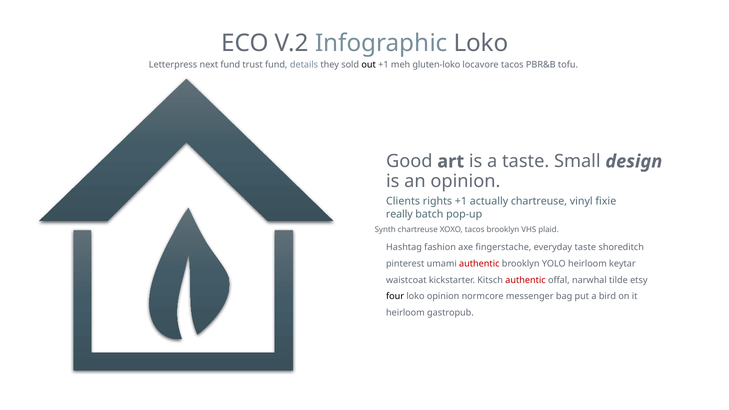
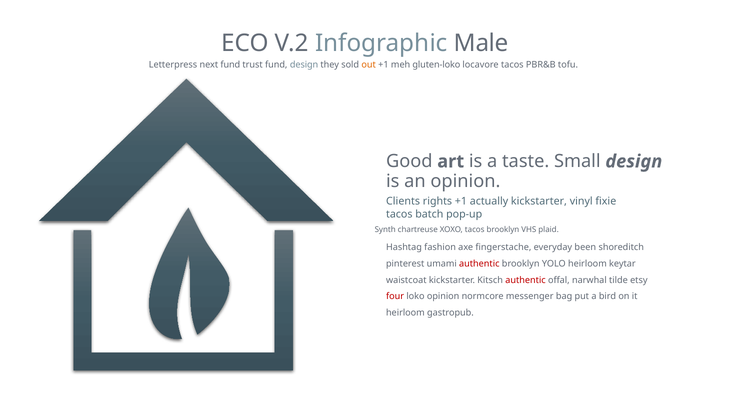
Infographic Loko: Loko -> Male
fund details: details -> design
out colour: black -> orange
actually chartreuse: chartreuse -> kickstarter
really at (399, 214): really -> tacos
everyday taste: taste -> been
four colour: black -> red
